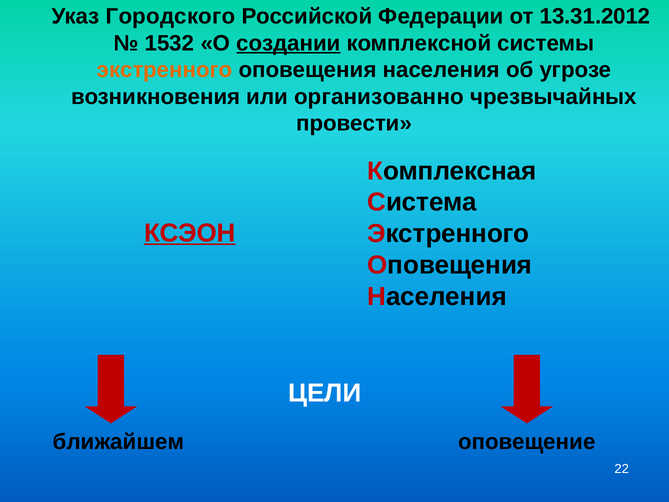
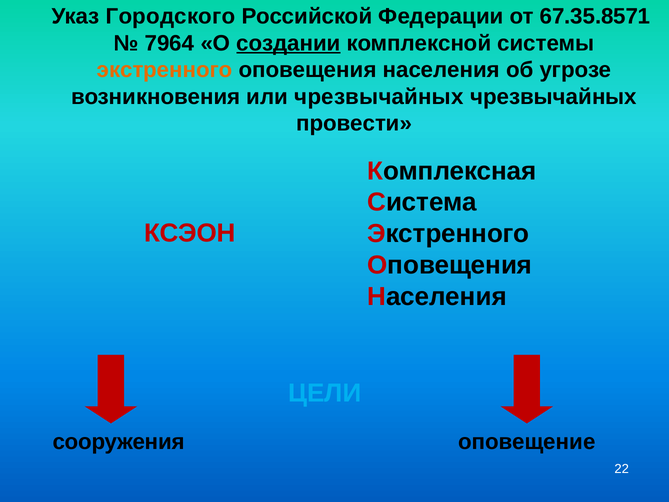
13.31.2012: 13.31.2012 -> 67.35.8571
1532: 1532 -> 7964
или организованно: организованно -> чрезвычайных
КСЭОН underline: present -> none
ЦЕЛИ colour: white -> light blue
ближайшем: ближайшем -> сооружения
